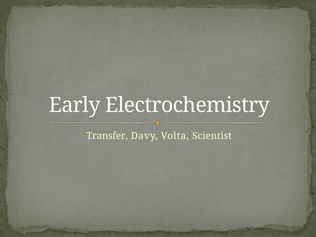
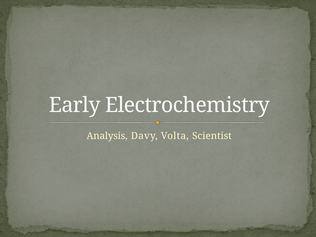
Transfer: Transfer -> Analysis
